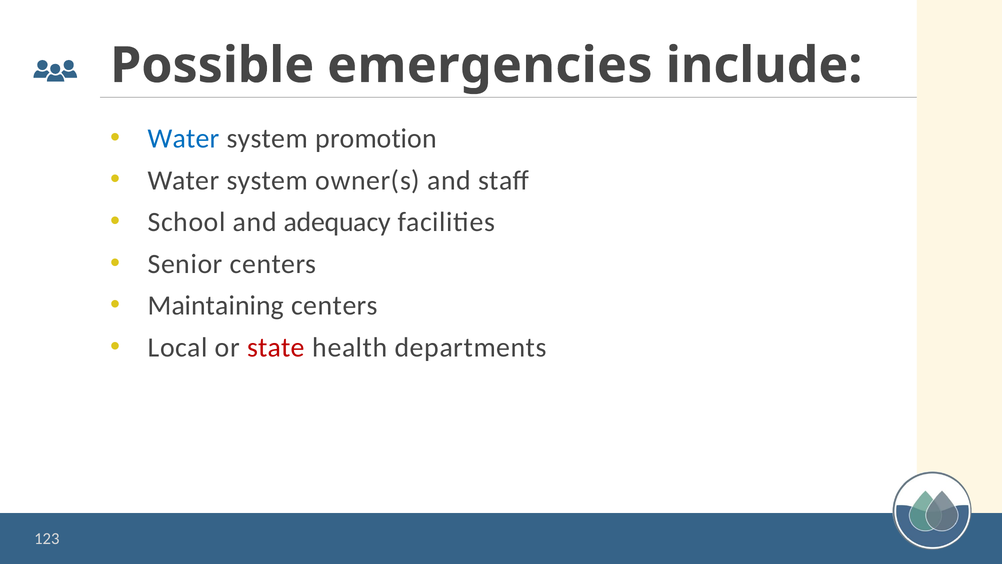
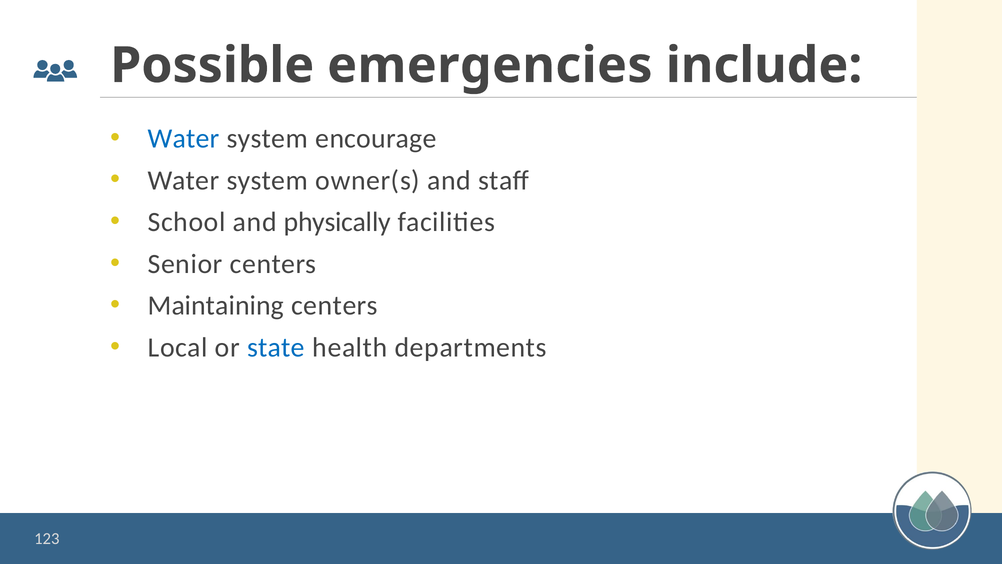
promotion: promotion -> encourage
adequacy: adequacy -> physically
state colour: red -> blue
